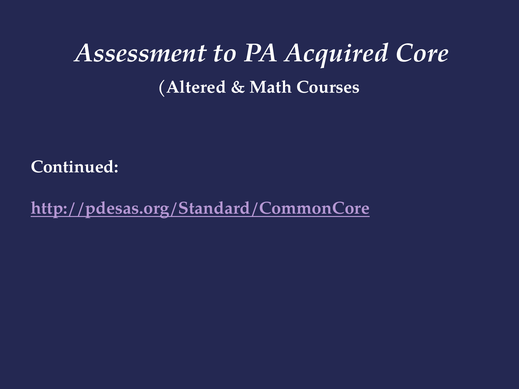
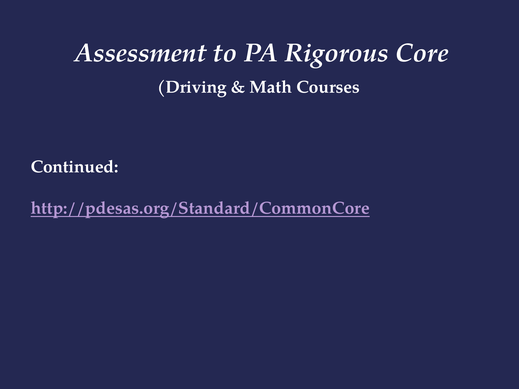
Acquired: Acquired -> Rigorous
Altered: Altered -> Driving
